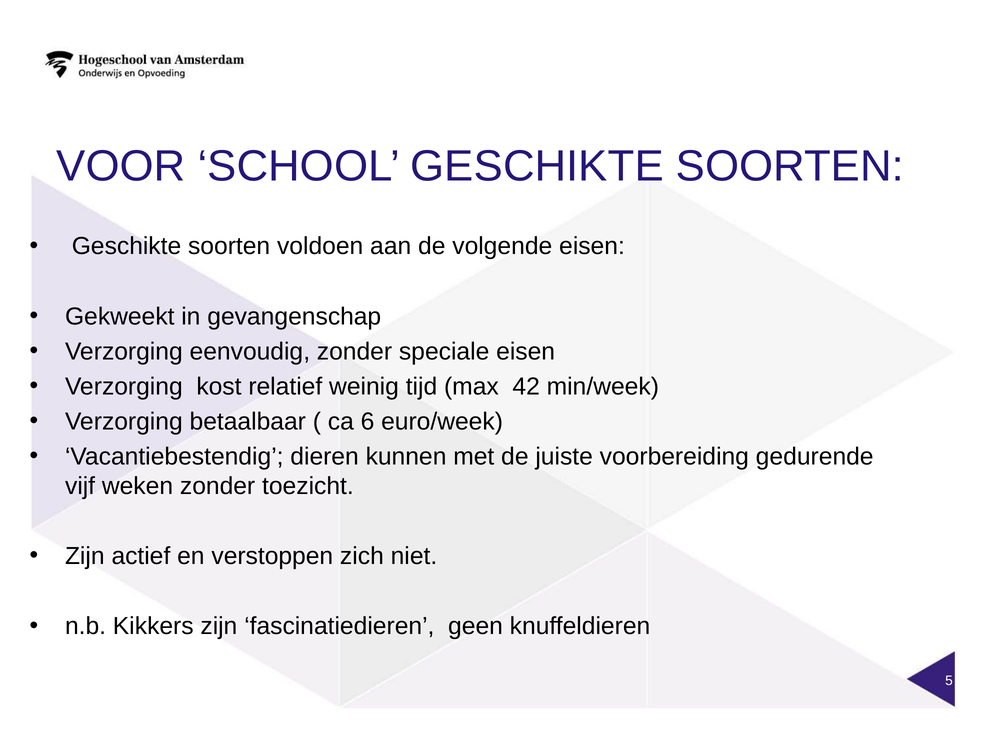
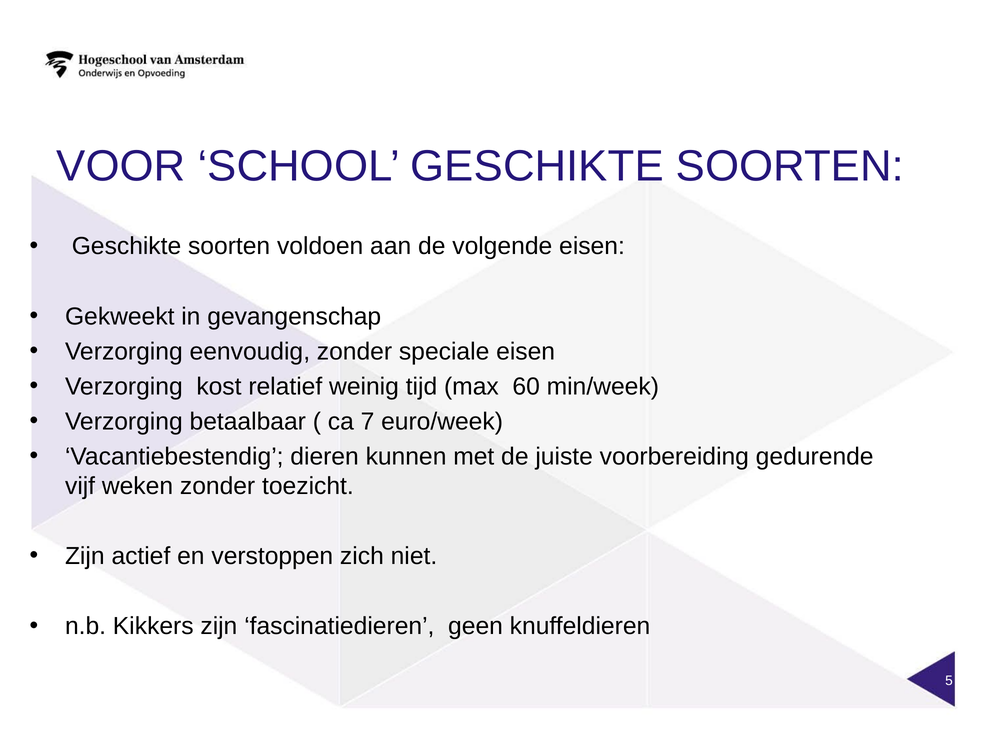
42: 42 -> 60
6: 6 -> 7
